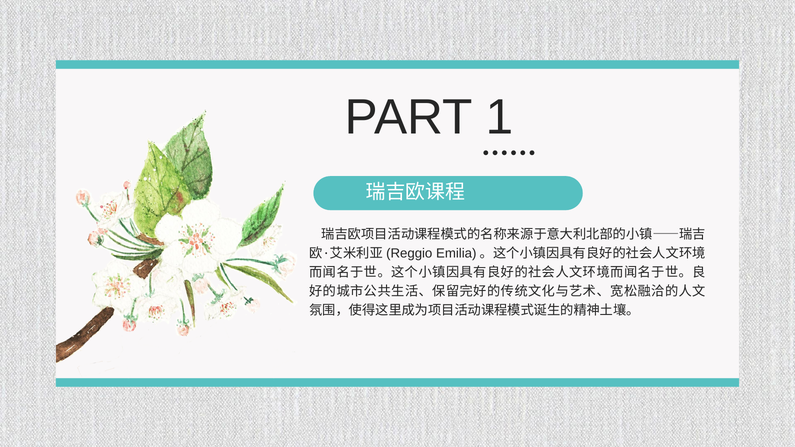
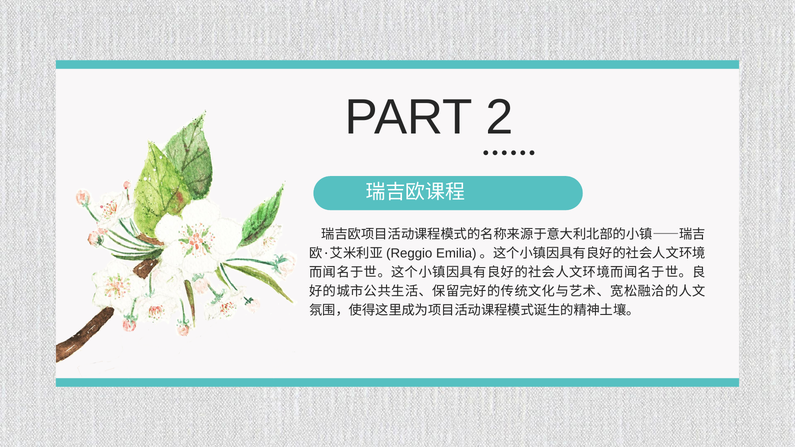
1: 1 -> 2
